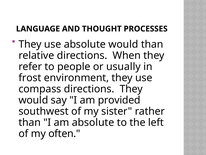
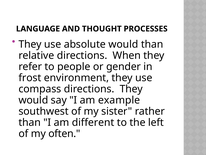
usually: usually -> gender
provided: provided -> example
am absolute: absolute -> different
